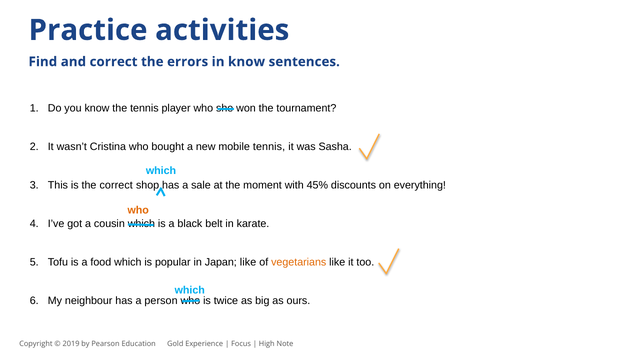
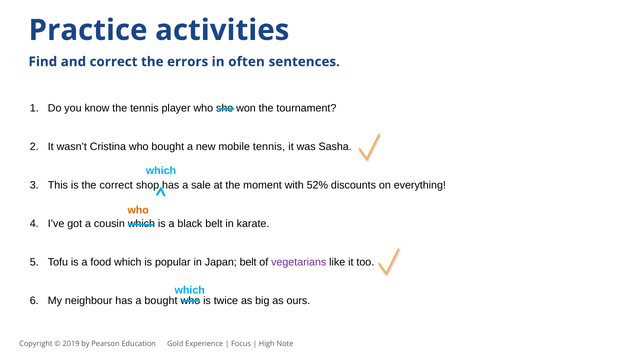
in know: know -> often
45%: 45% -> 52%
Japan like: like -> belt
vegetarians colour: orange -> purple
a person: person -> bought
